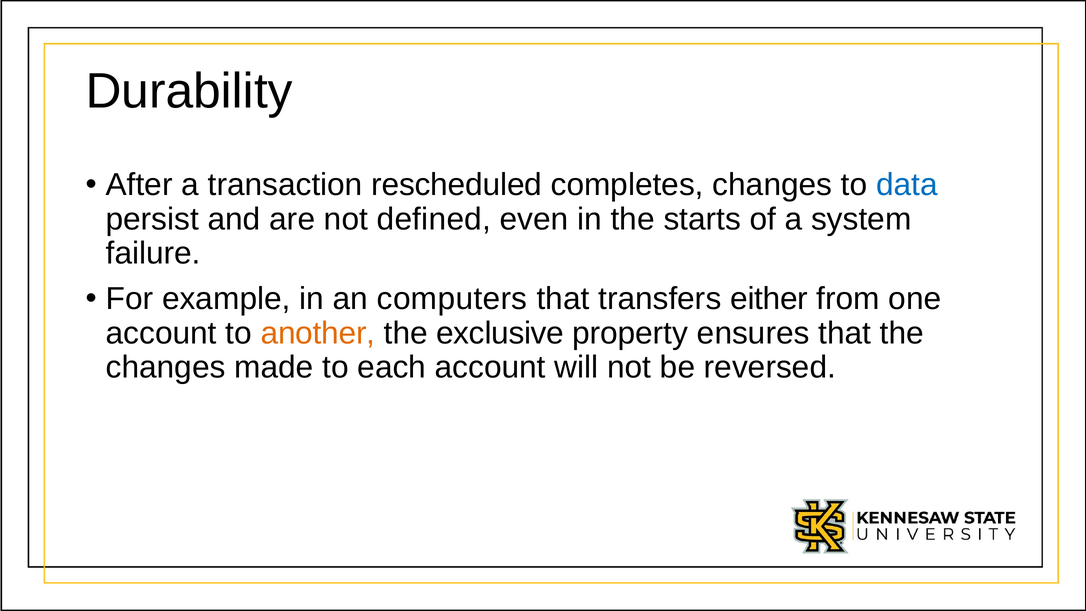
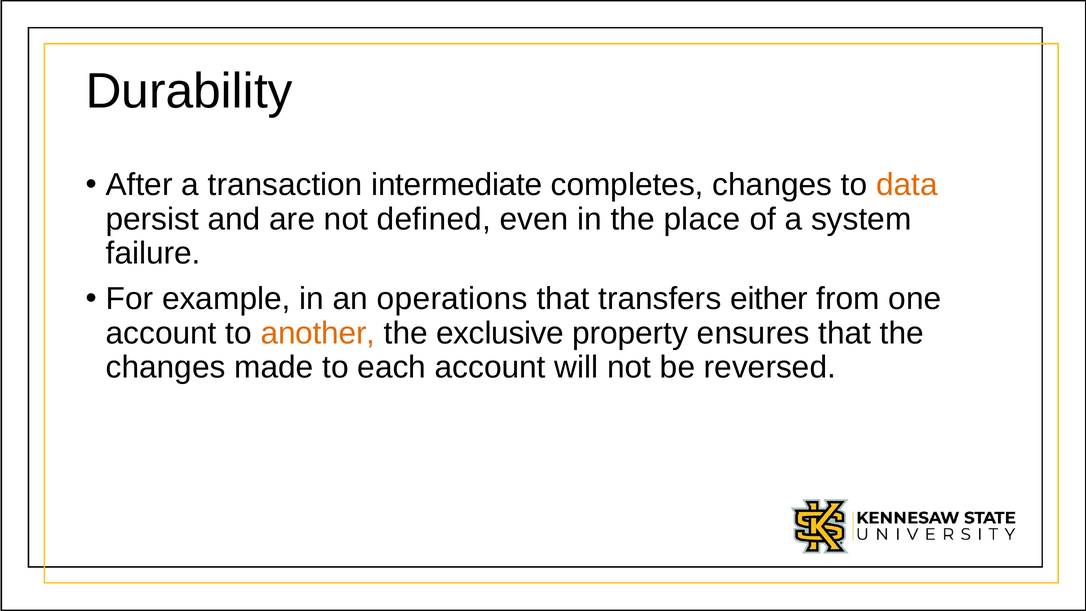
rescheduled: rescheduled -> intermediate
data colour: blue -> orange
starts: starts -> place
computers: computers -> operations
